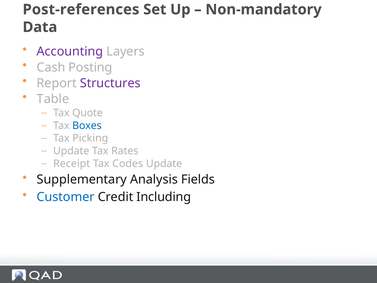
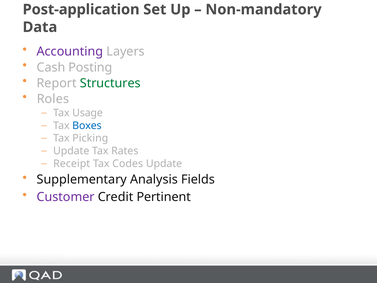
Post-references: Post-references -> Post-application
Structures colour: purple -> green
Table: Table -> Roles
Quote: Quote -> Usage
Customer colour: blue -> purple
Including: Including -> Pertinent
